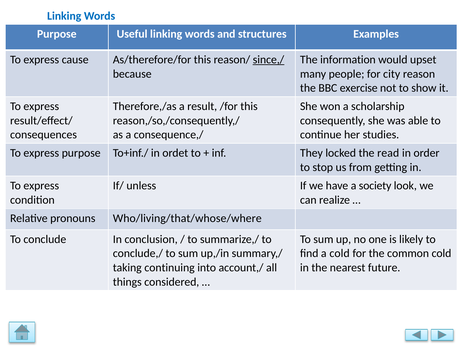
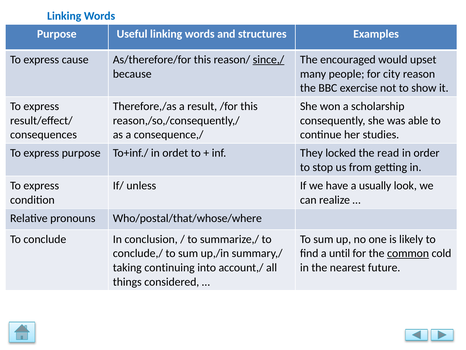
information: information -> encouraged
society: society -> usually
Who/living/that/whose/where: Who/living/that/whose/where -> Who/postal/that/whose/where
a cold: cold -> until
common underline: none -> present
